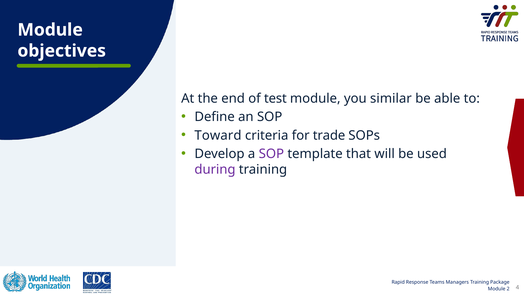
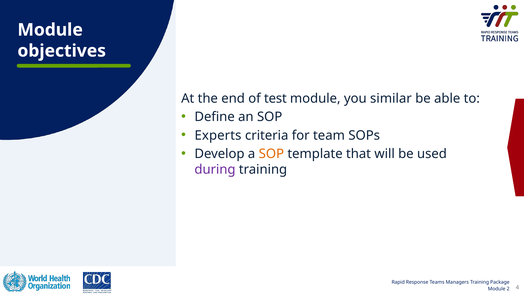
Toward: Toward -> Experts
trade: trade -> team
SOP at (271, 154) colour: purple -> orange
